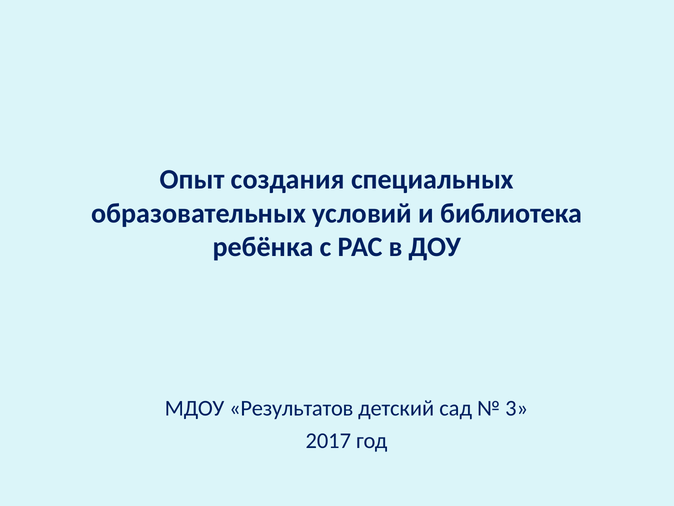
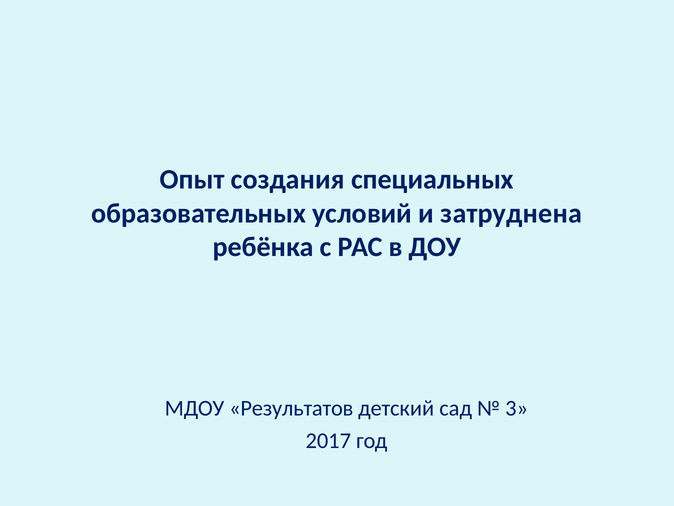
библиотека: библиотека -> затруднена
